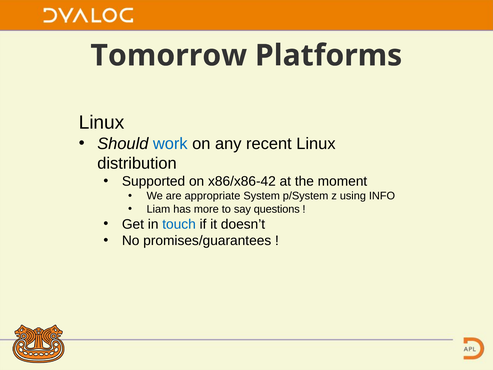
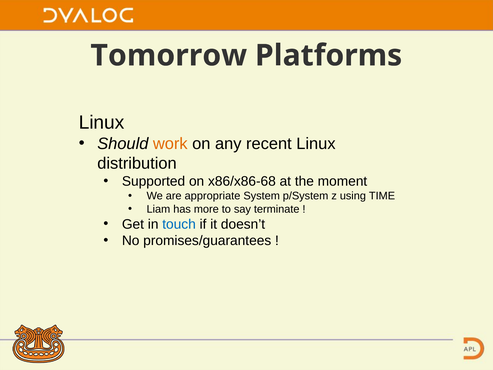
work colour: blue -> orange
x86/x86-42: x86/x86-42 -> x86/x86-68
INFO: INFO -> TIME
questions: questions -> terminate
